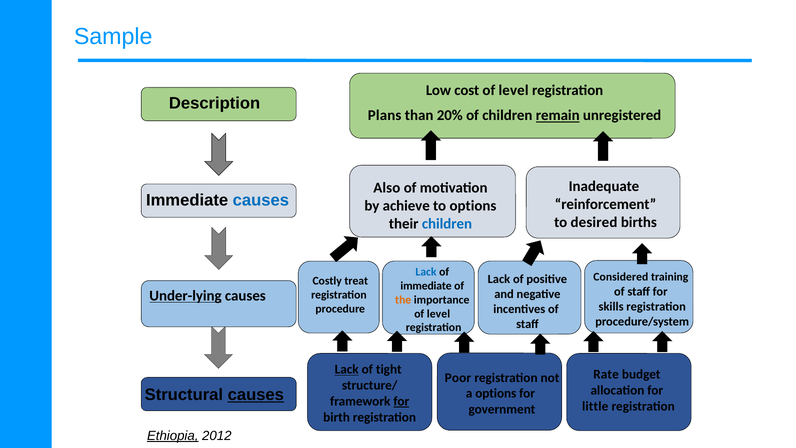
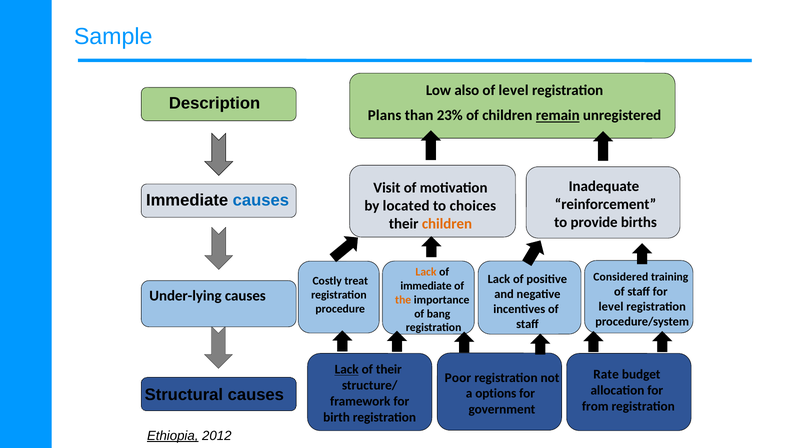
cost: cost -> also
20%: 20% -> 23%
Also: Also -> Visit
achieve: achieve -> located
to options: options -> choices
desired: desired -> provide
children at (447, 224) colour: blue -> orange
Lack at (426, 272) colour: blue -> orange
Under-lying underline: present -> none
skills at (611, 306): skills -> level
level at (438, 314): level -> bang
of tight: tight -> their
causes at (256, 395) underline: present -> none
for at (401, 401) underline: present -> none
little: little -> from
